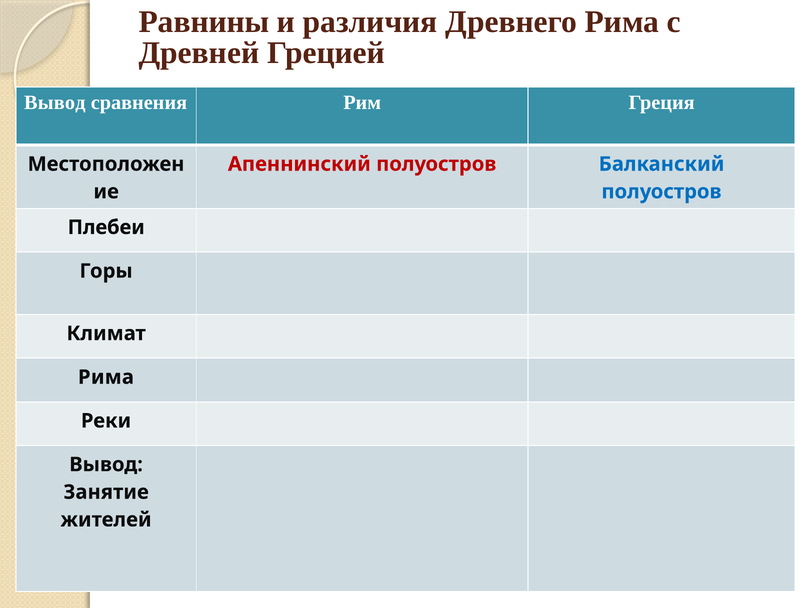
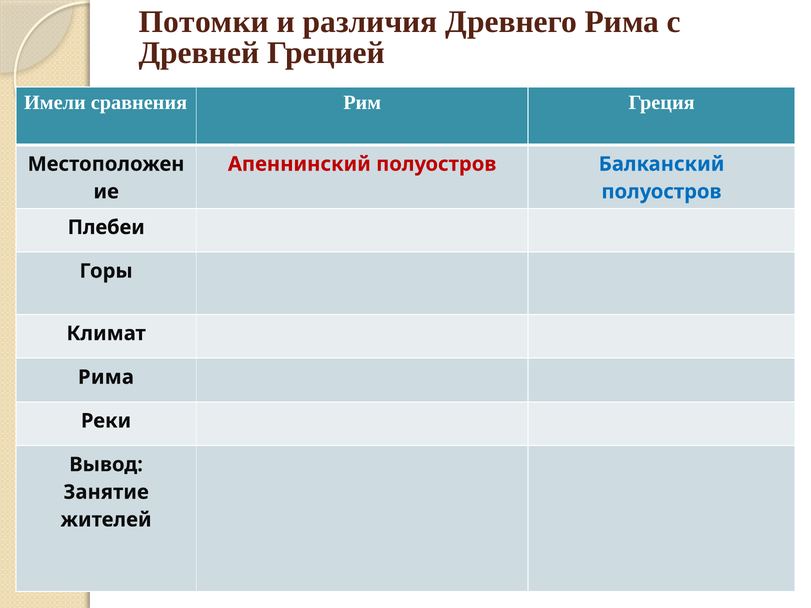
Равнины: Равнины -> Потомки
Вывод at (55, 102): Вывод -> Имели
